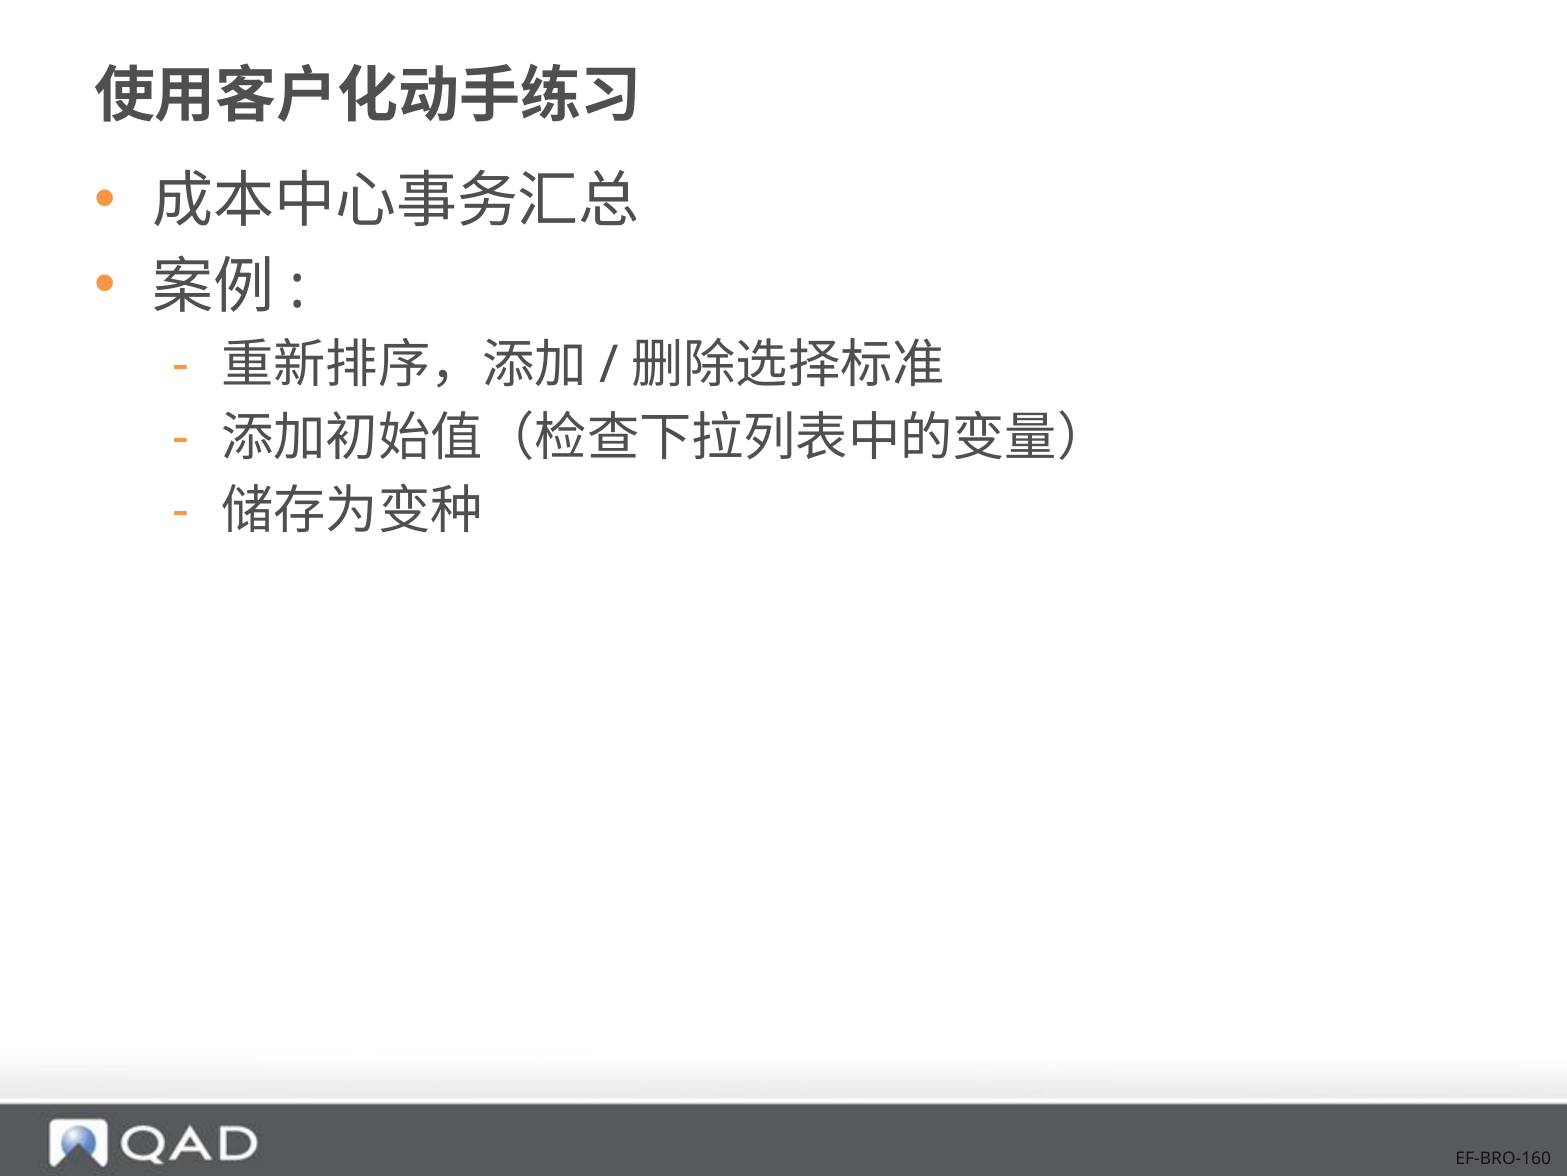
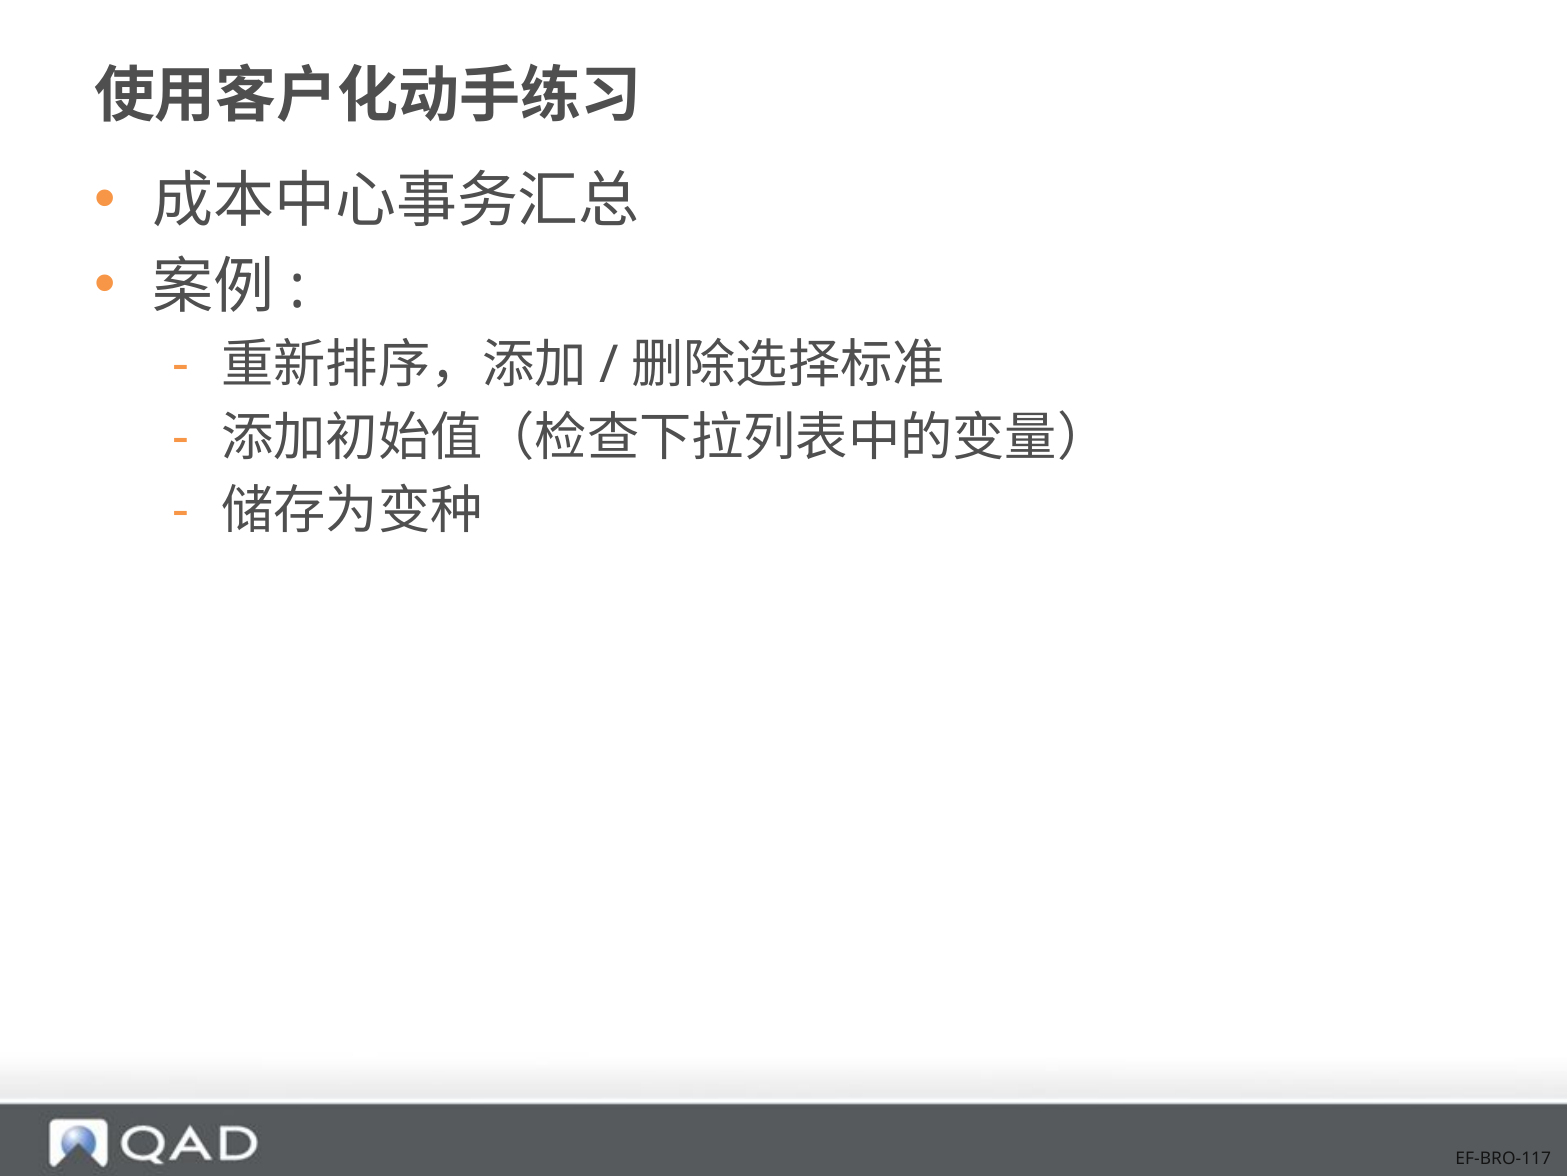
EF-BRO-160: EF-BRO-160 -> EF-BRO-117
